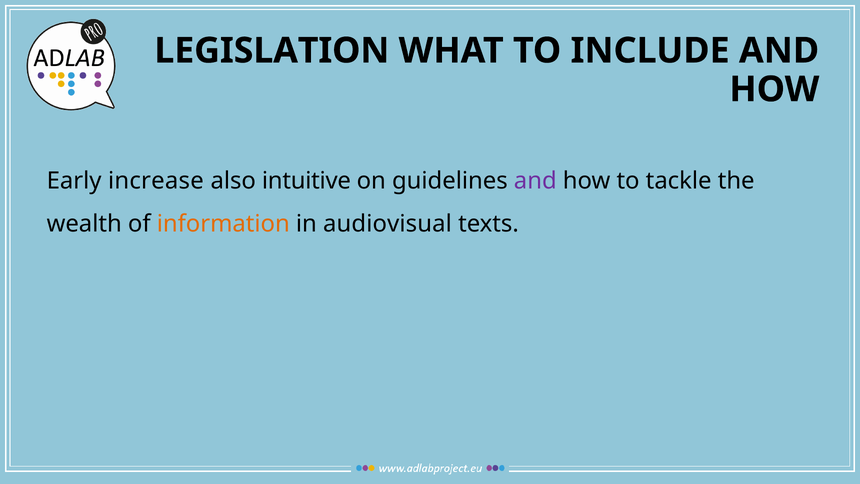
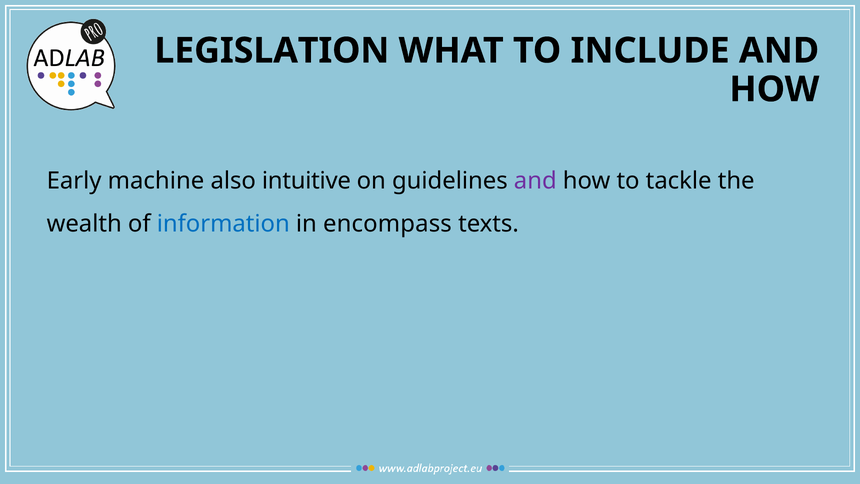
increase: increase -> machine
information colour: orange -> blue
audiovisual: audiovisual -> encompass
